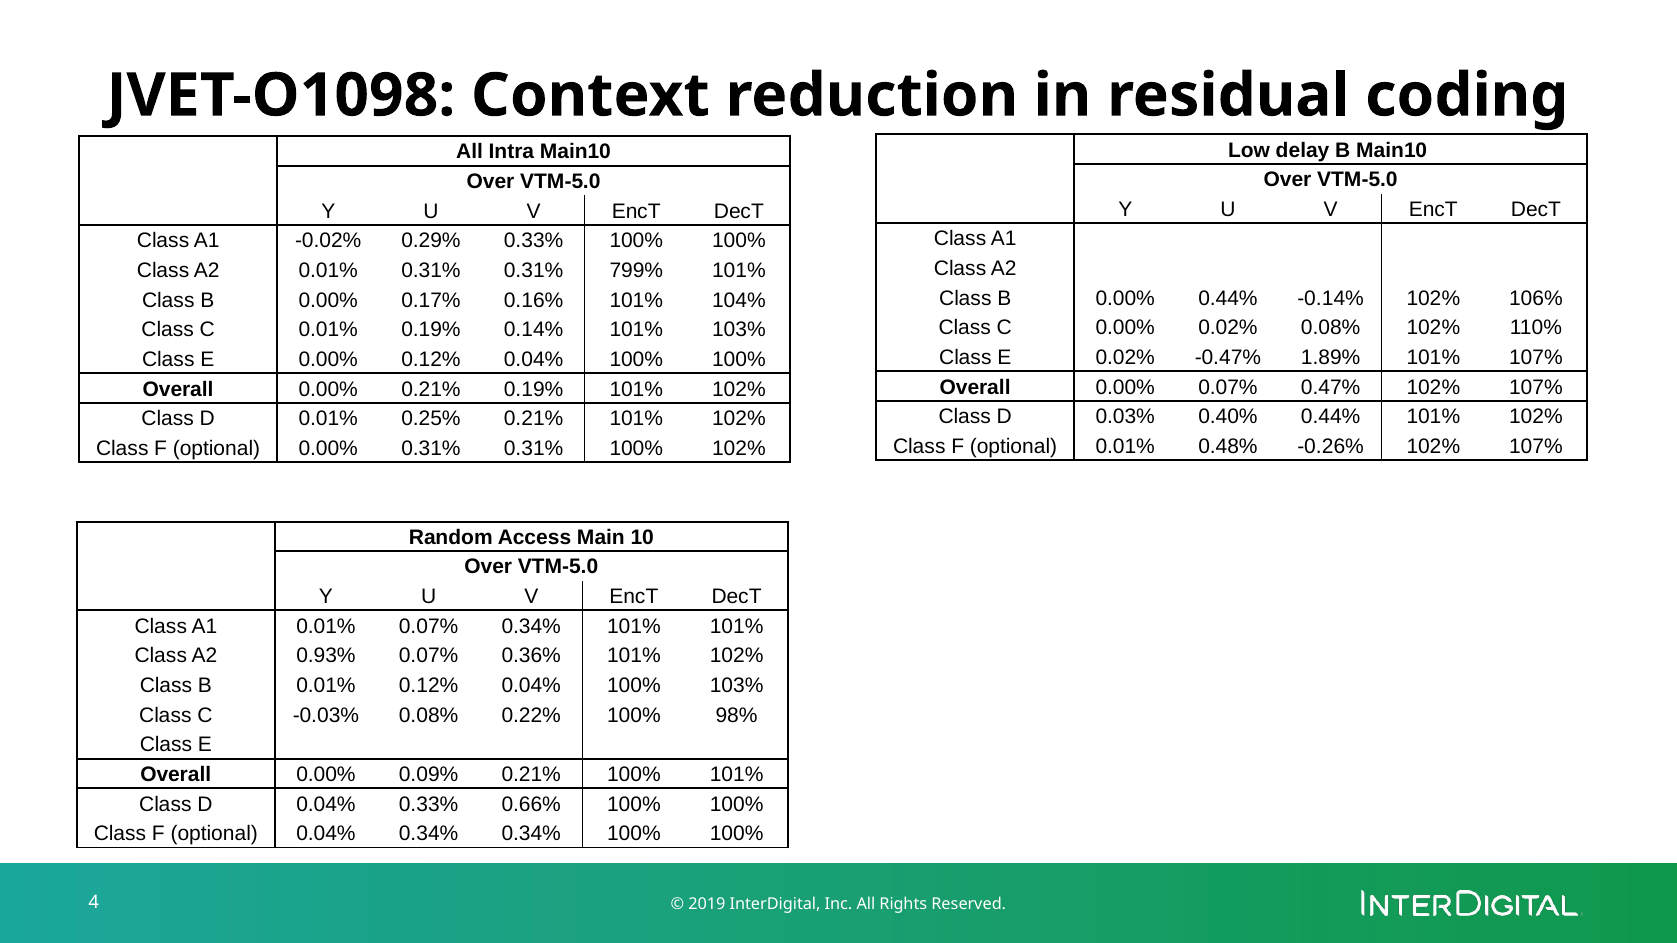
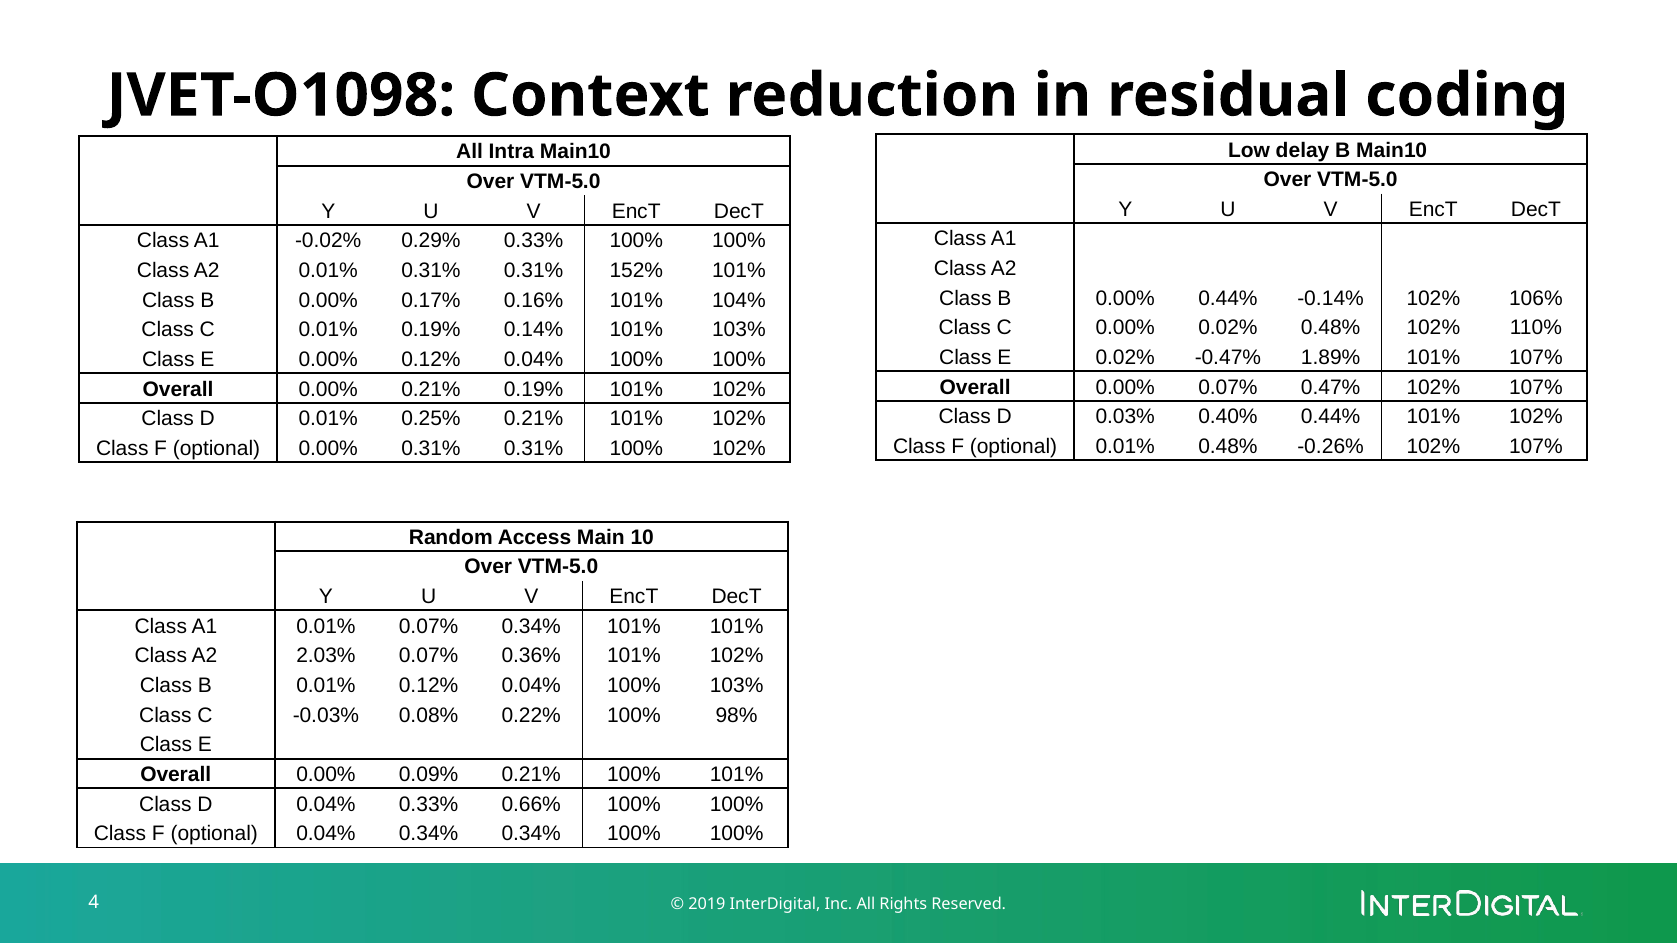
799%: 799% -> 152%
0.02% 0.08%: 0.08% -> 0.48%
0.93%: 0.93% -> 2.03%
